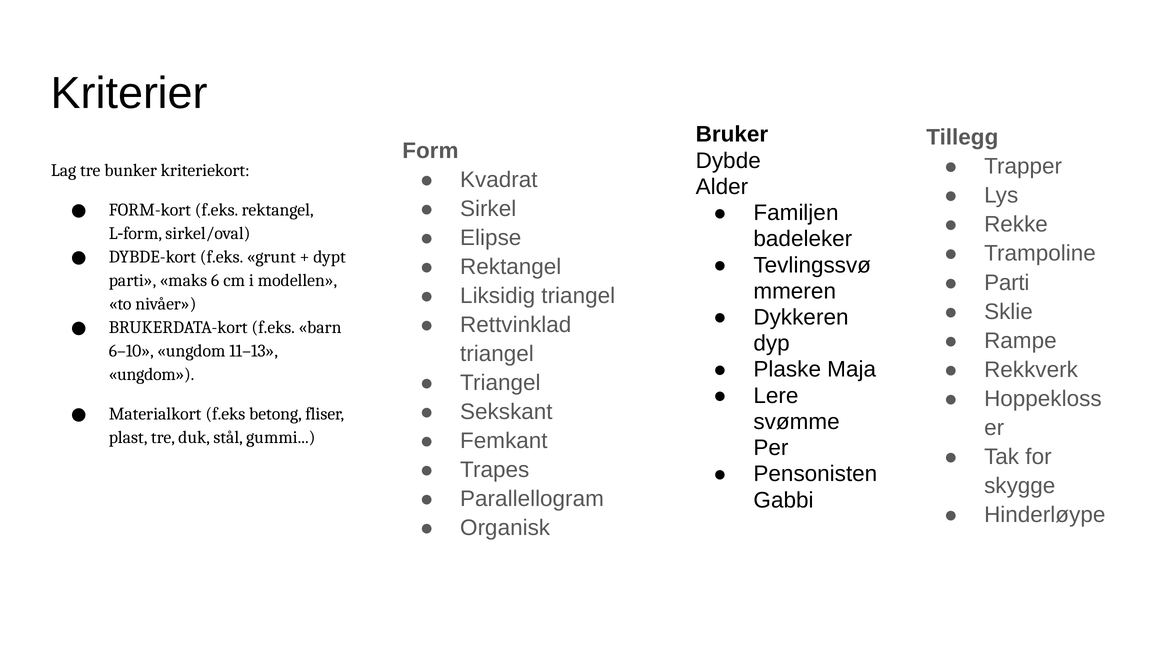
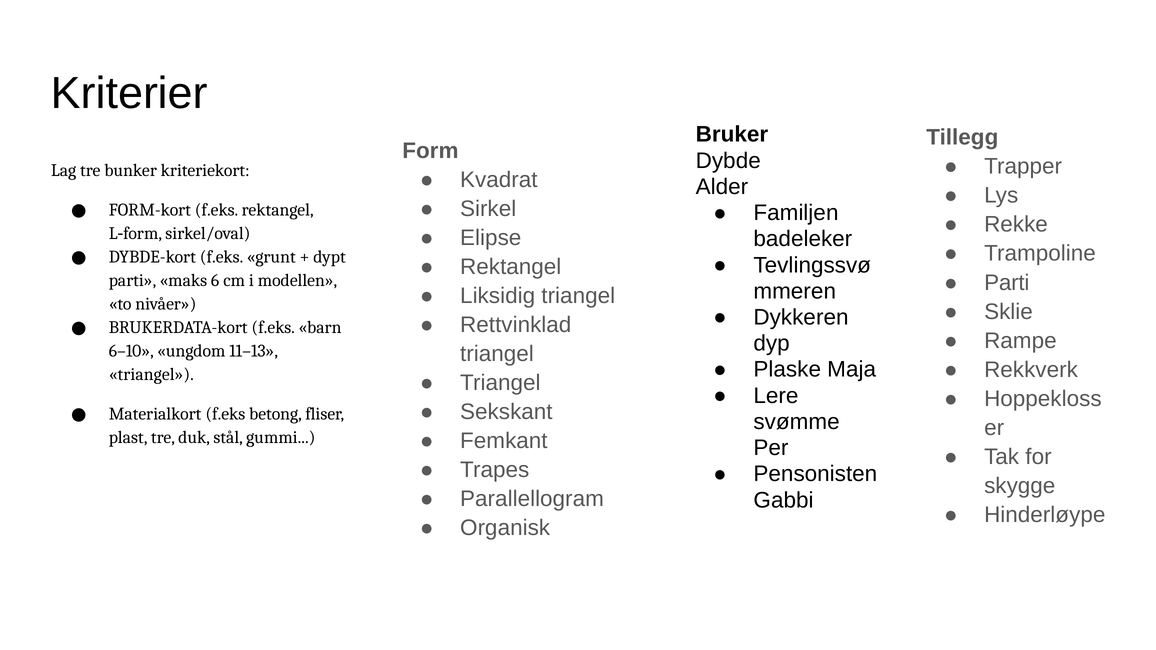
ungdom at (151, 374): ungdom -> triangel
